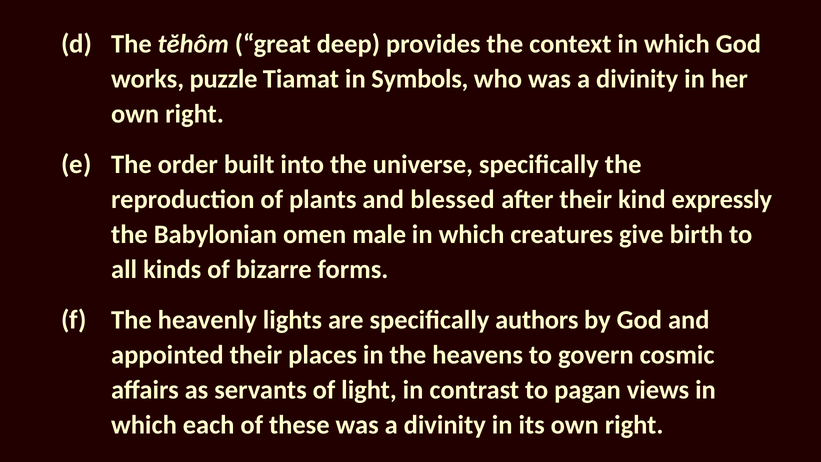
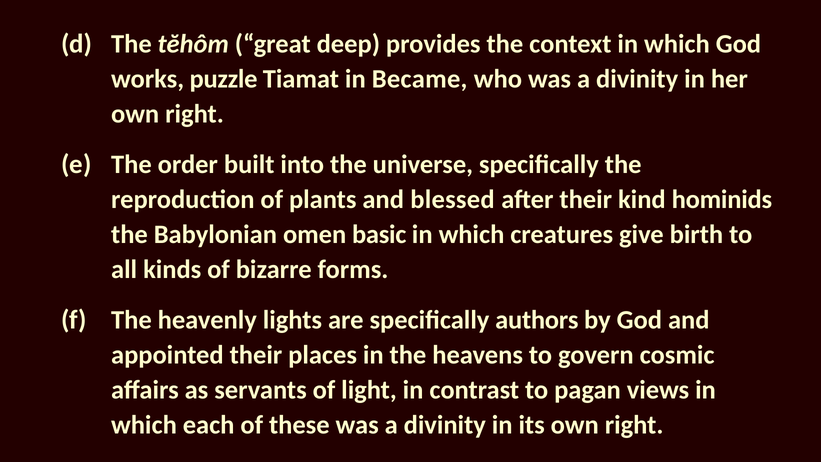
Symbols: Symbols -> Became
expressly: expressly -> hominids
male: male -> basic
